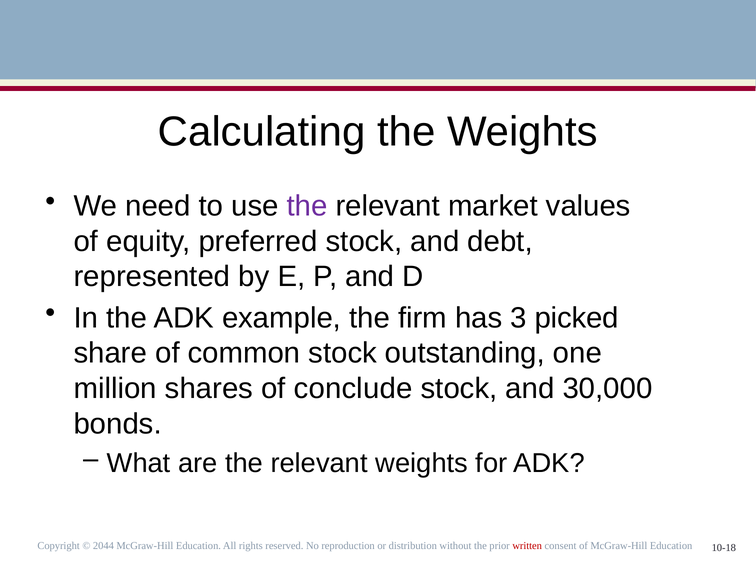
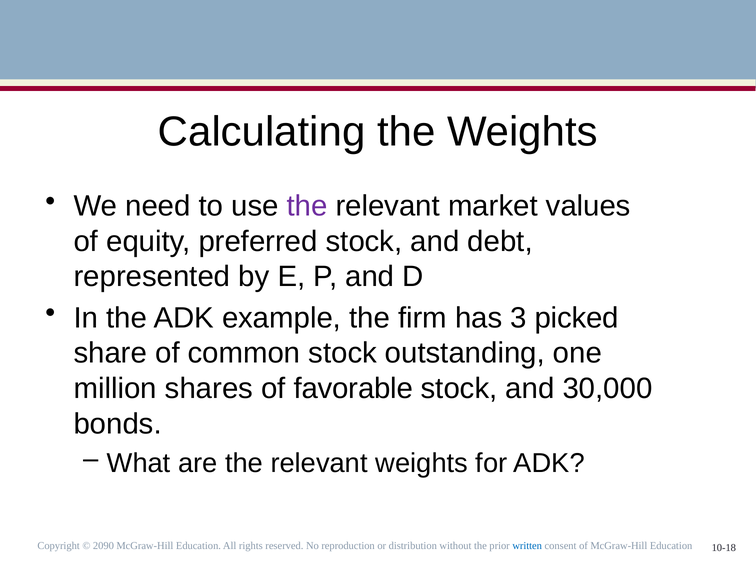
conclude: conclude -> favorable
2044: 2044 -> 2090
written colour: red -> blue
